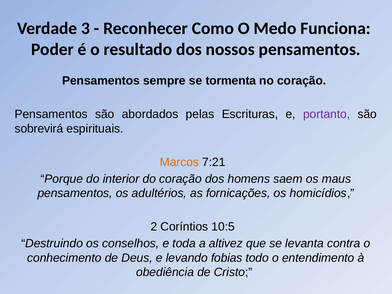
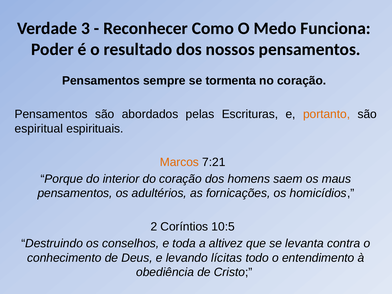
portanto colour: purple -> orange
sobrevirá: sobrevirá -> espiritual
fobias: fobias -> lícitas
